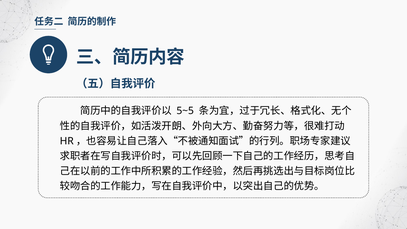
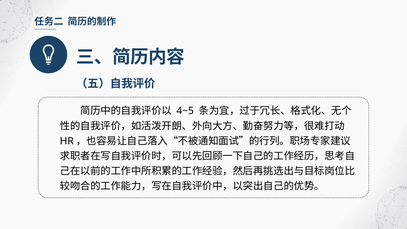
5~5: 5~5 -> 4~5
